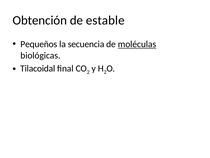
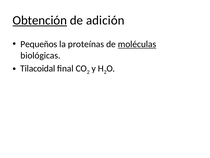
Obtención underline: none -> present
estable: estable -> adición
secuencia: secuencia -> proteínas
